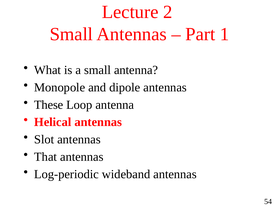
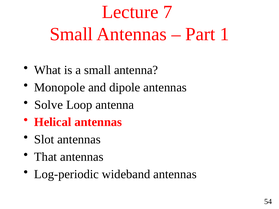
2: 2 -> 7
These: These -> Solve
